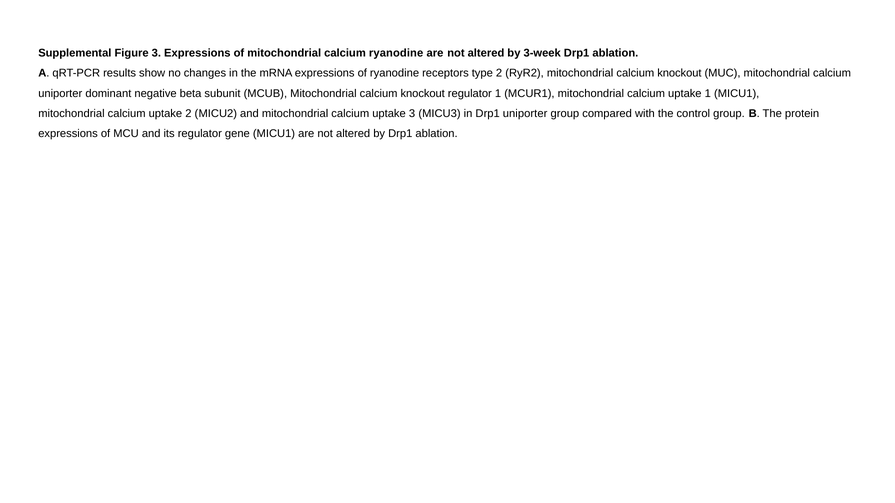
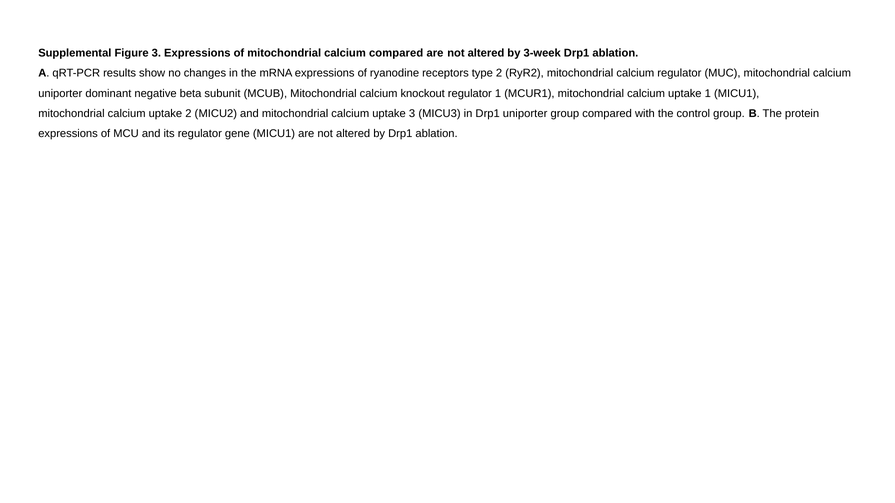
calcium ryanodine: ryanodine -> compared
RyR2 mitochondrial calcium knockout: knockout -> regulator
